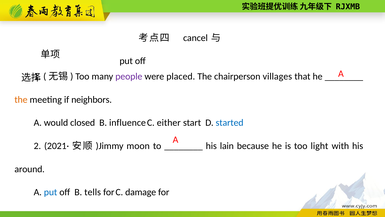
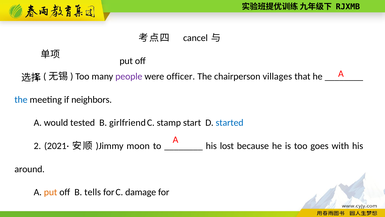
placed: placed -> officer
the at (21, 99) colour: orange -> blue
closed: closed -> tested
influence: influence -> girlfriend
either: either -> stamp
lain: lain -> lost
light: light -> goes
put at (51, 192) colour: blue -> orange
